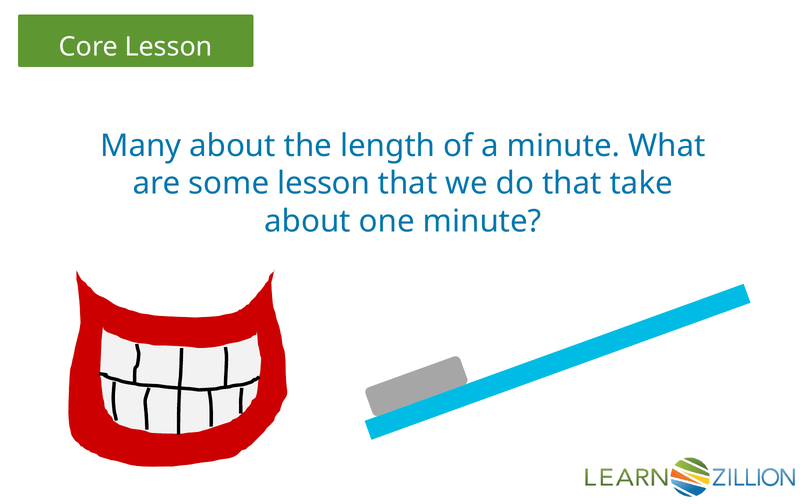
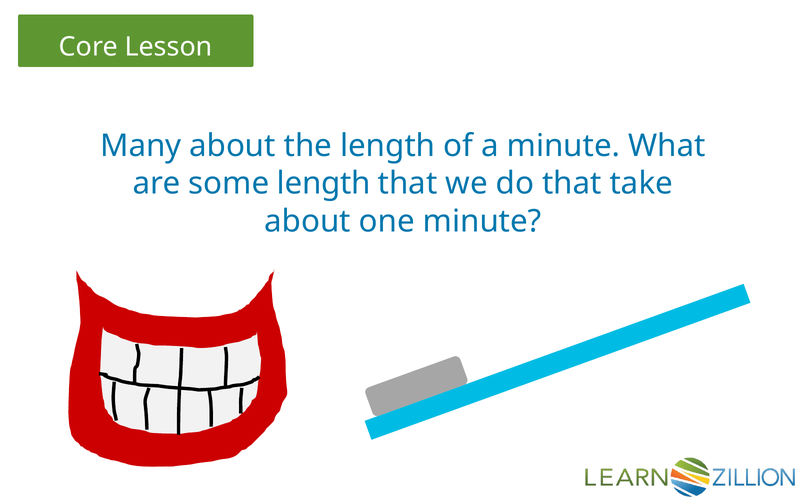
some lesson: lesson -> length
